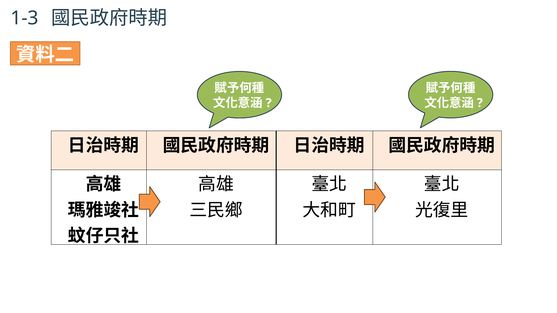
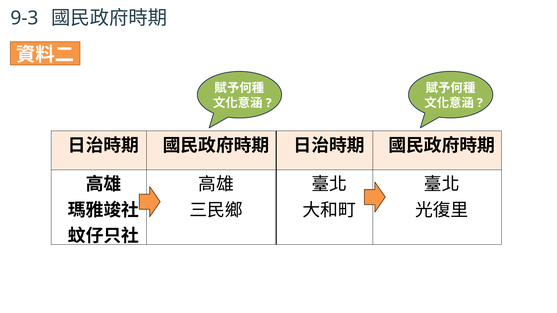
1-3: 1-3 -> 9-3
